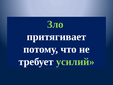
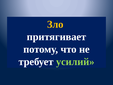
Зло colour: light green -> yellow
